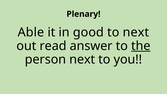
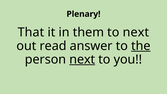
Able: Able -> That
good: good -> them
next at (82, 59) underline: none -> present
